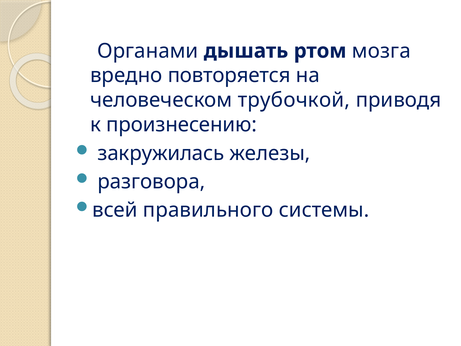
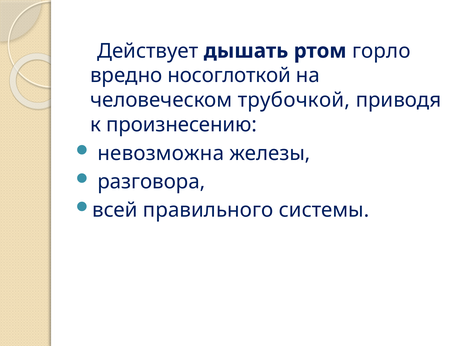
Органами: Органами -> Действует
мозга: мозга -> горло
повторяется: повторяется -> носоглоткой
закружилась: закружилась -> невозможна
